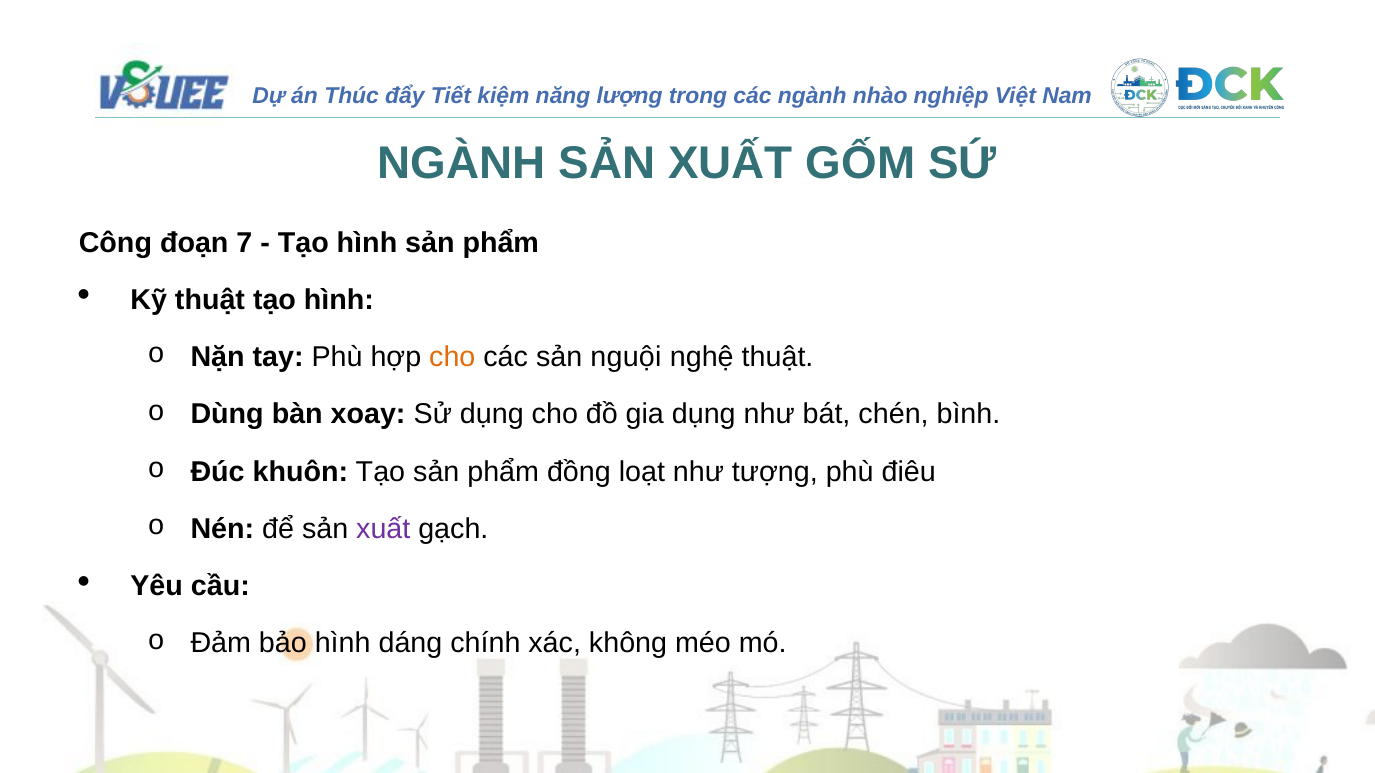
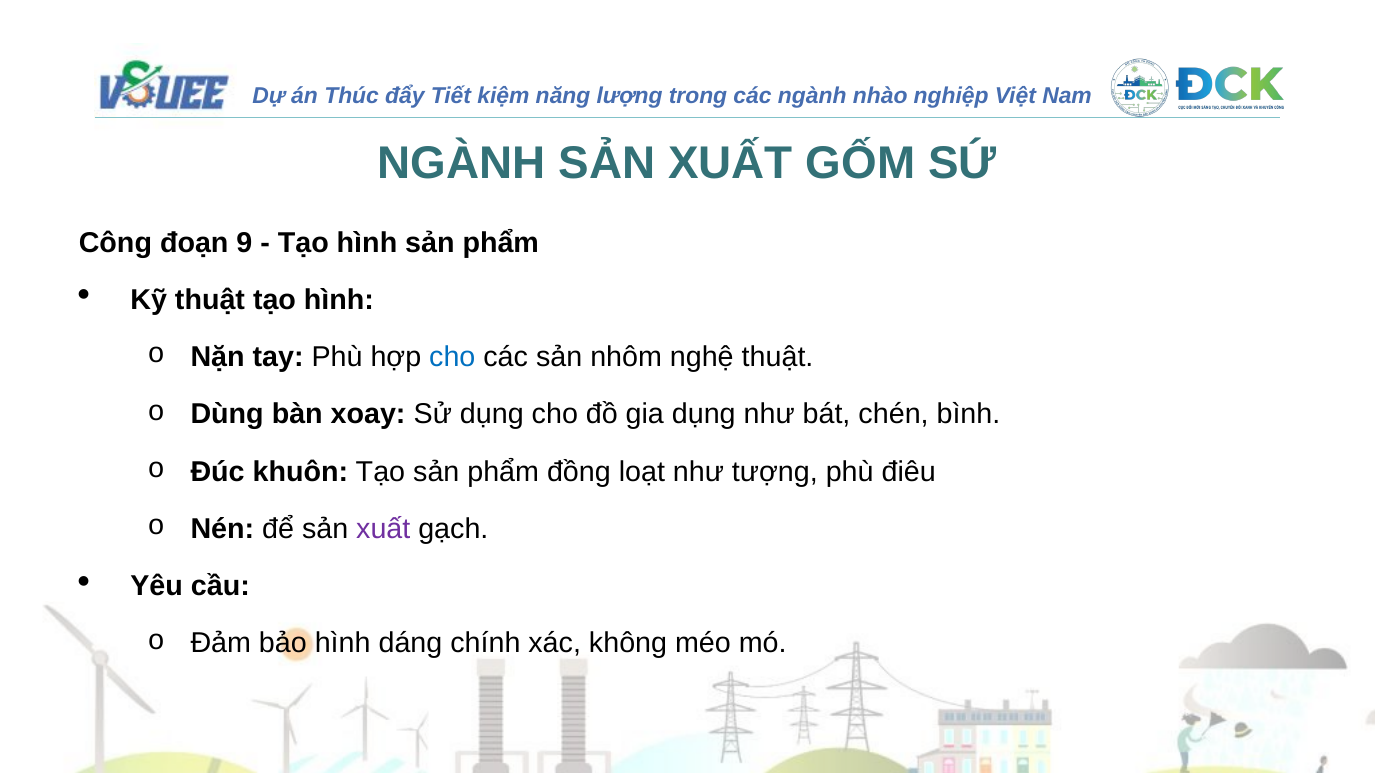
7: 7 -> 9
cho at (452, 357) colour: orange -> blue
nguội: nguội -> nhôm
